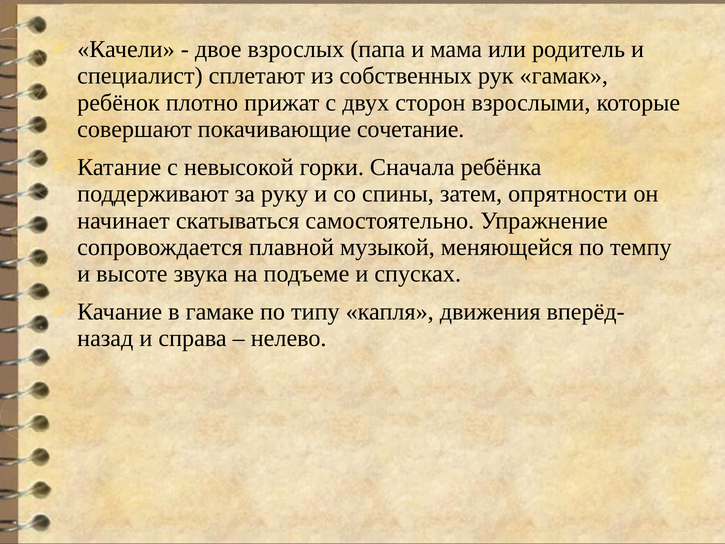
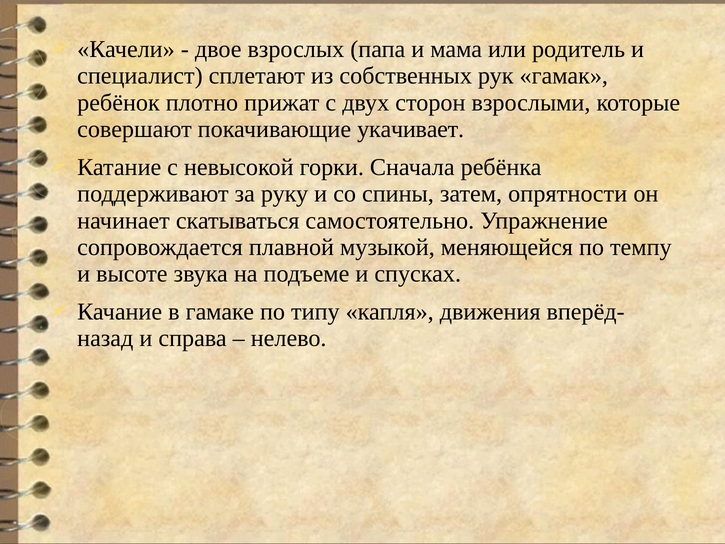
сочетание: сочетание -> укачивает
